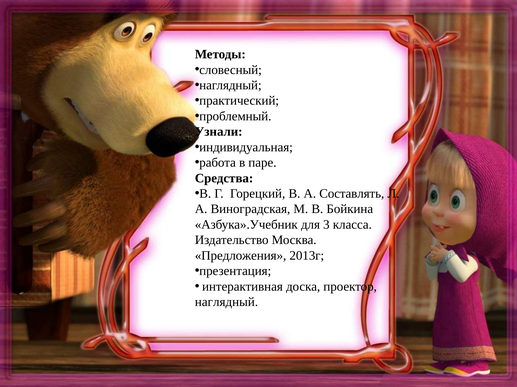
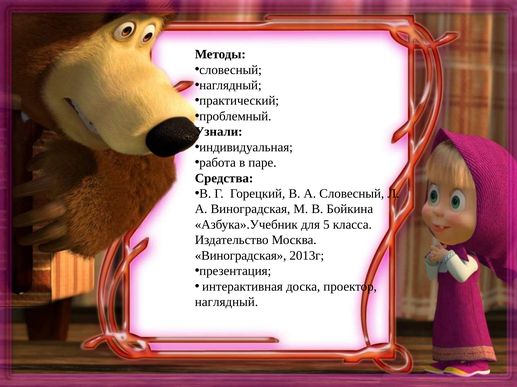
А Составлять: Составлять -> Словесный
3: 3 -> 5
Предложения at (241, 256): Предложения -> Виноградская
